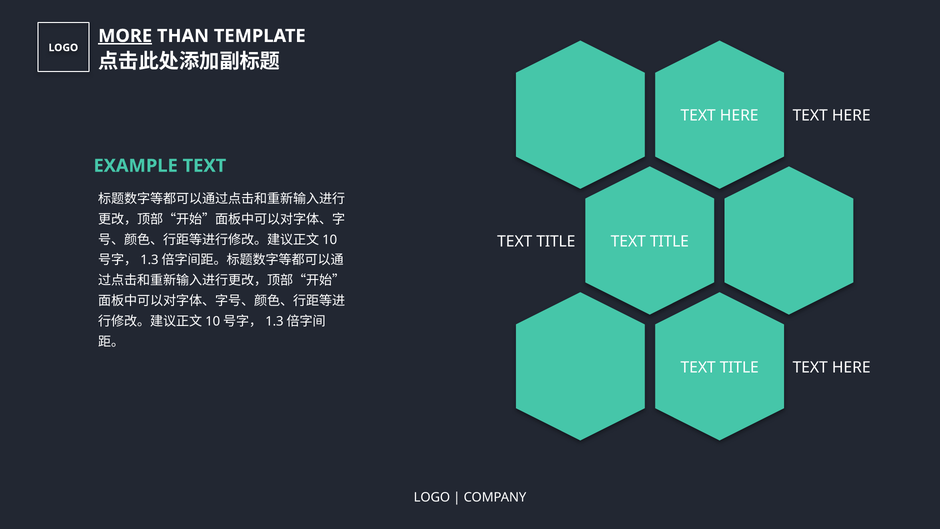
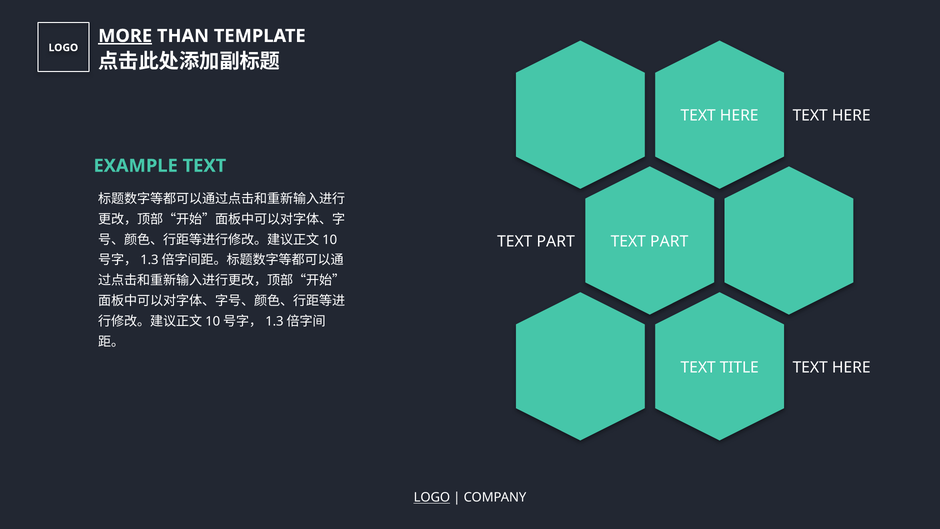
TITLE at (556, 241): TITLE -> PART
TITLE at (669, 241): TITLE -> PART
LOGO at (432, 497) underline: none -> present
